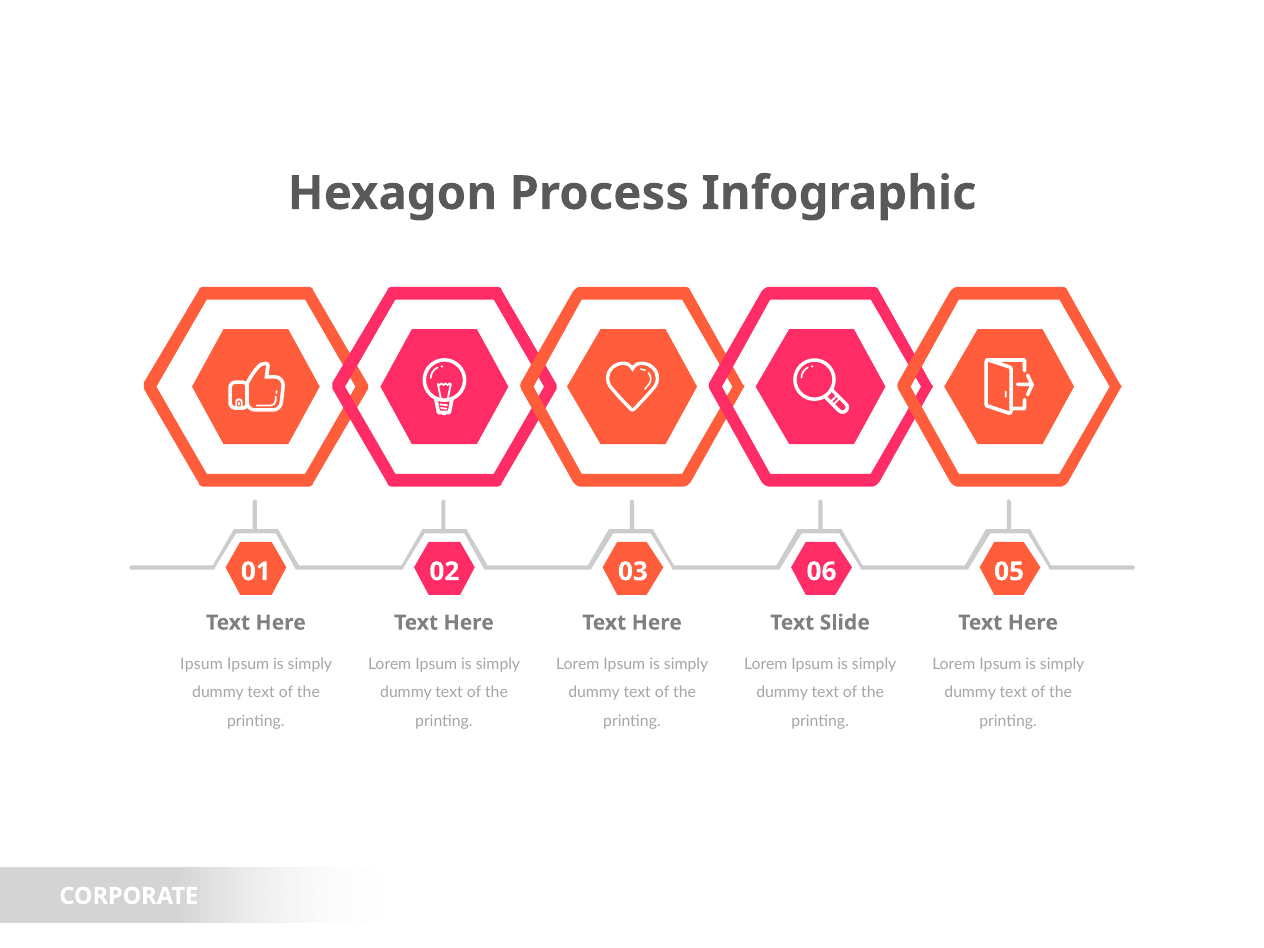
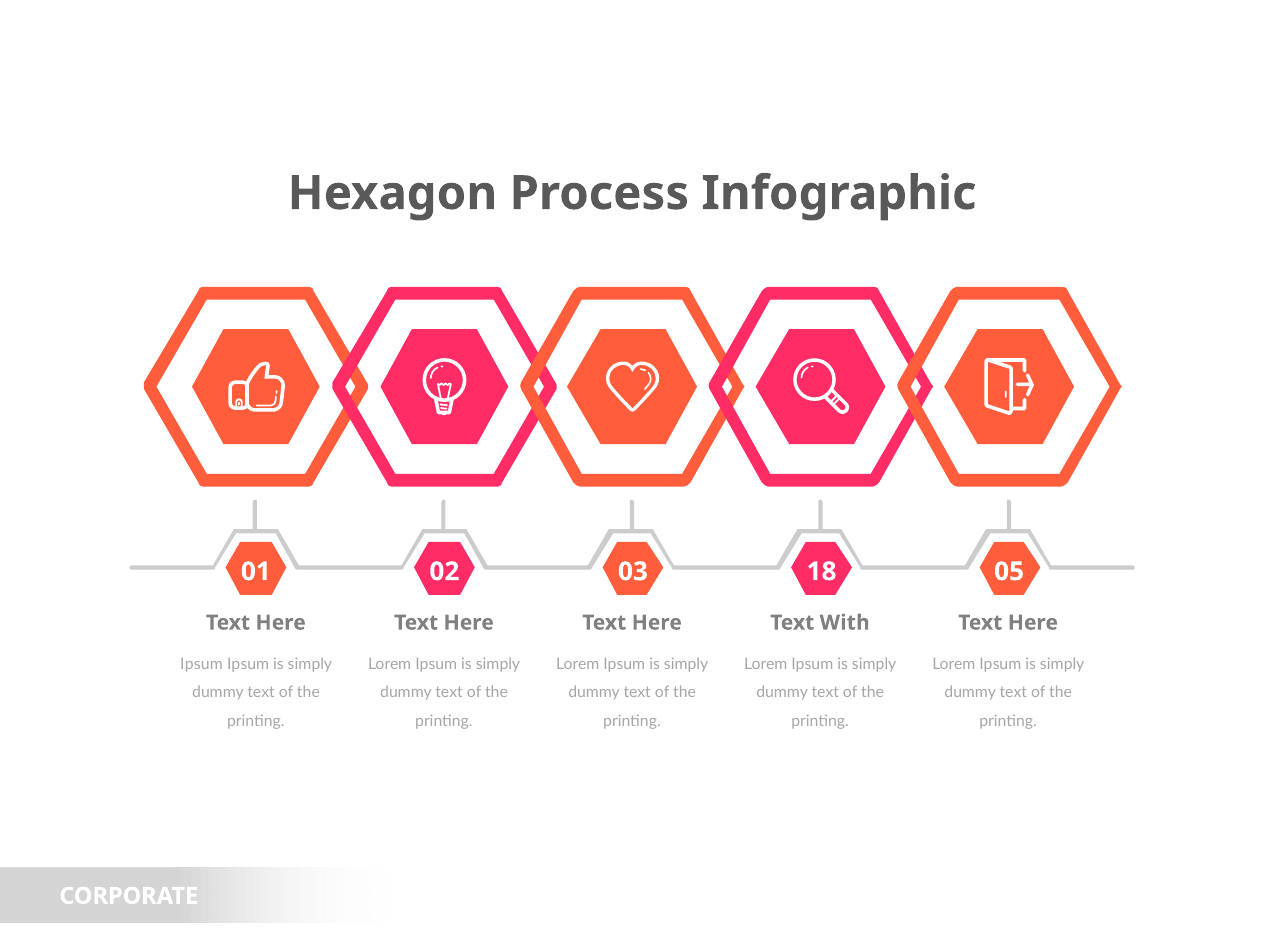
06: 06 -> 18
Slide: Slide -> With
